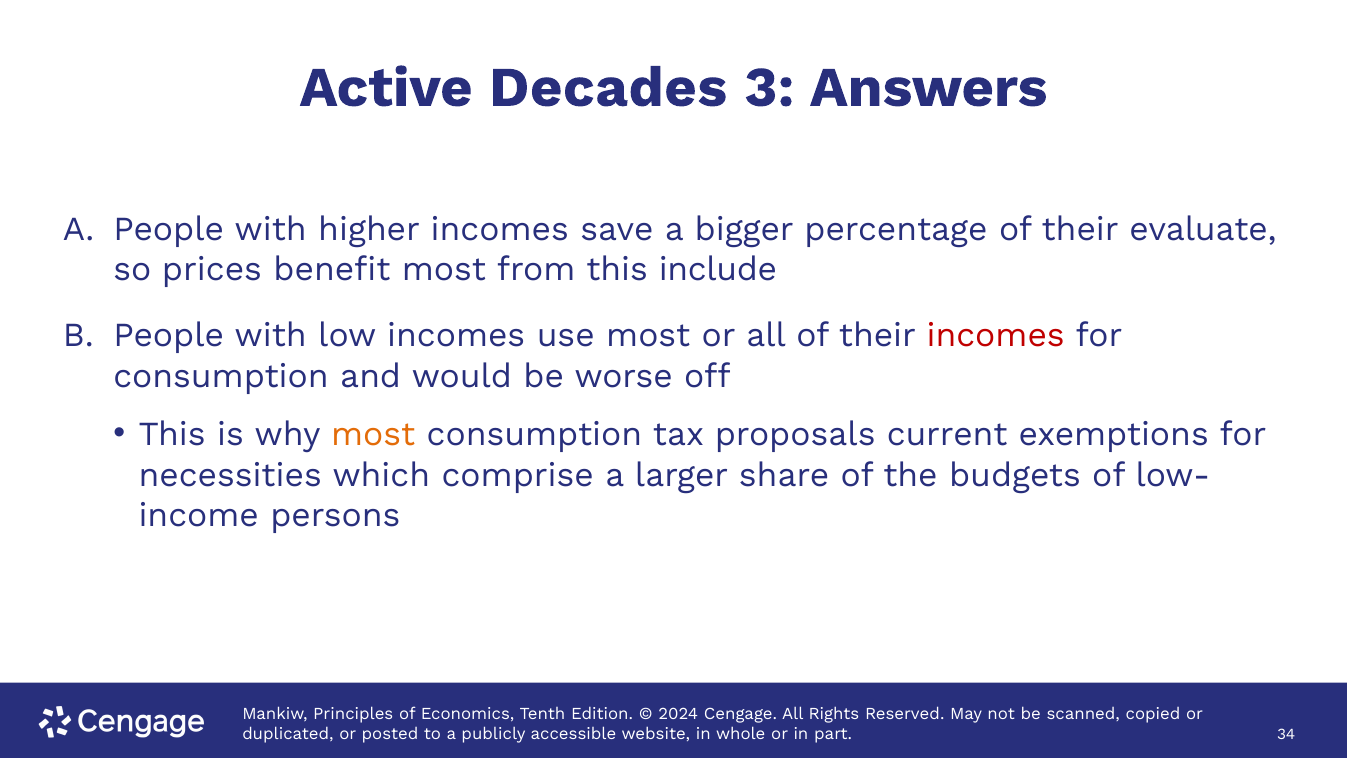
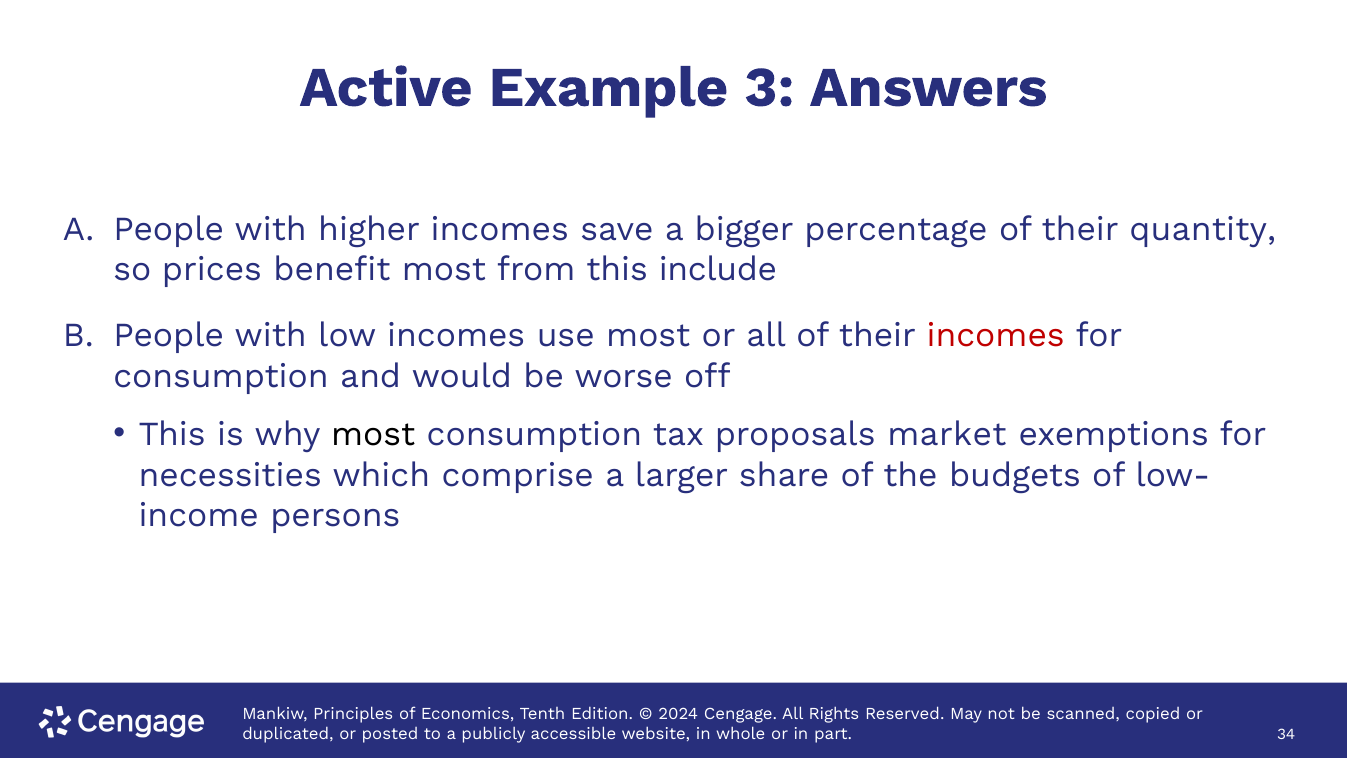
Decades: Decades -> Example
evaluate: evaluate -> quantity
most at (373, 434) colour: orange -> black
current: current -> market
